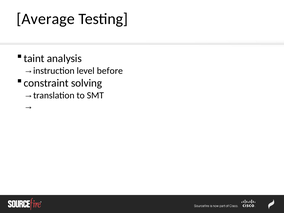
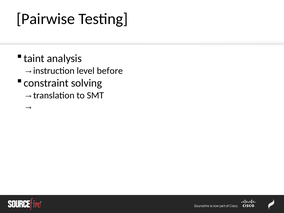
Average: Average -> Pairwise
